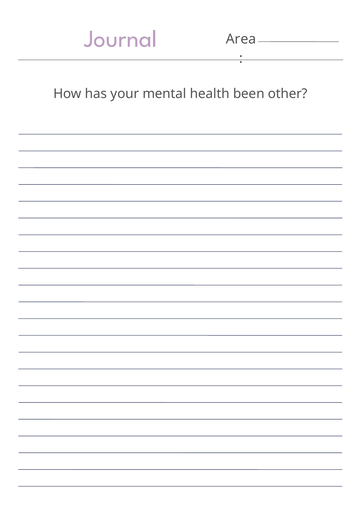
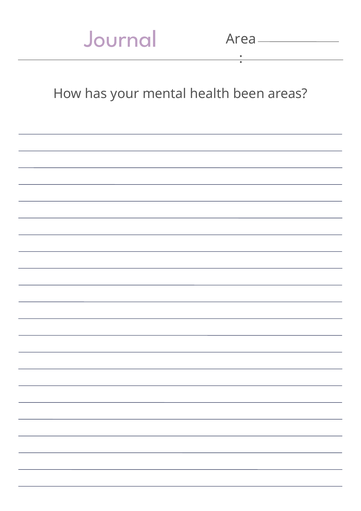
other: other -> areas
